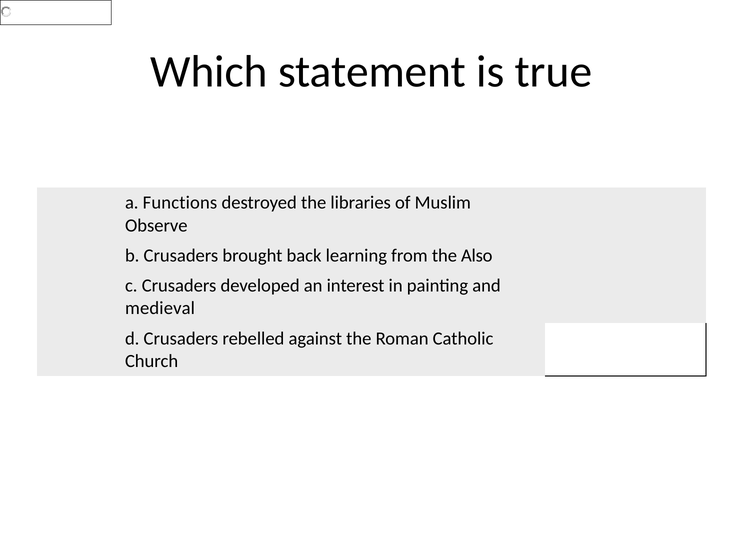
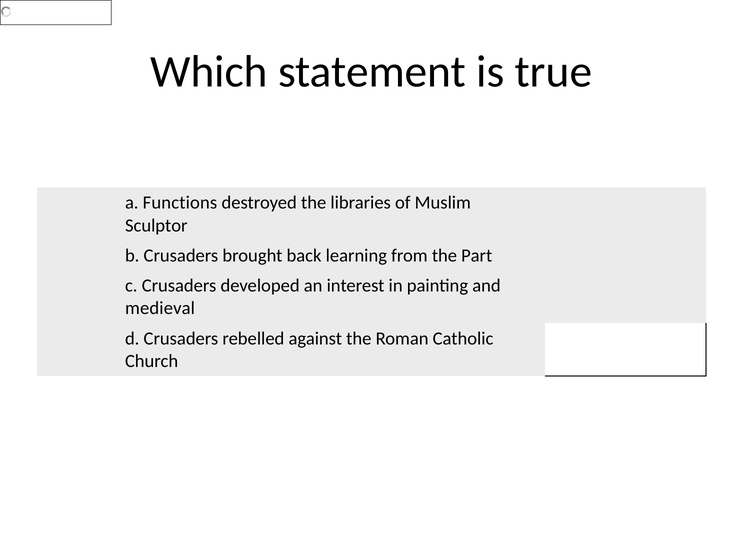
Observe: Observe -> Sculptor
Also: Also -> Part
